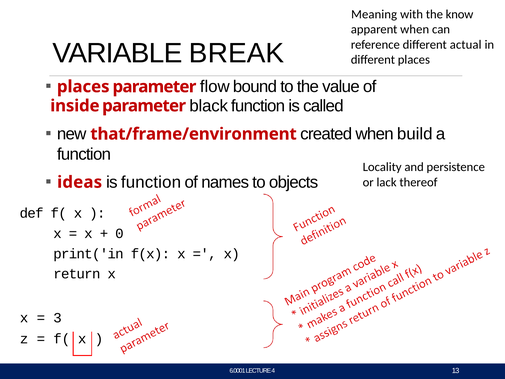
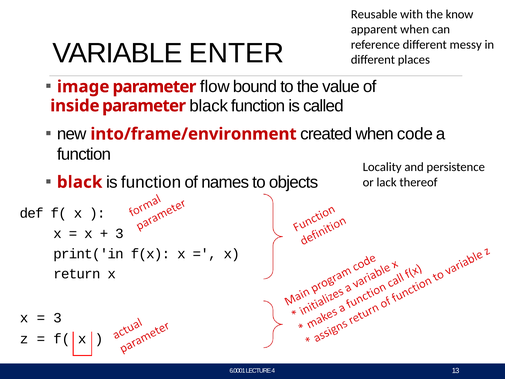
Meaning: Meaning -> Reusable
actual: actual -> messy
BREAK: BREAK -> ENTER
places at (83, 87): places -> image
that/frame/environment: that/frame/environment -> into/frame/environment
build: build -> code
ideas at (80, 182): ideas -> black
0 at (119, 233): 0 -> 3
